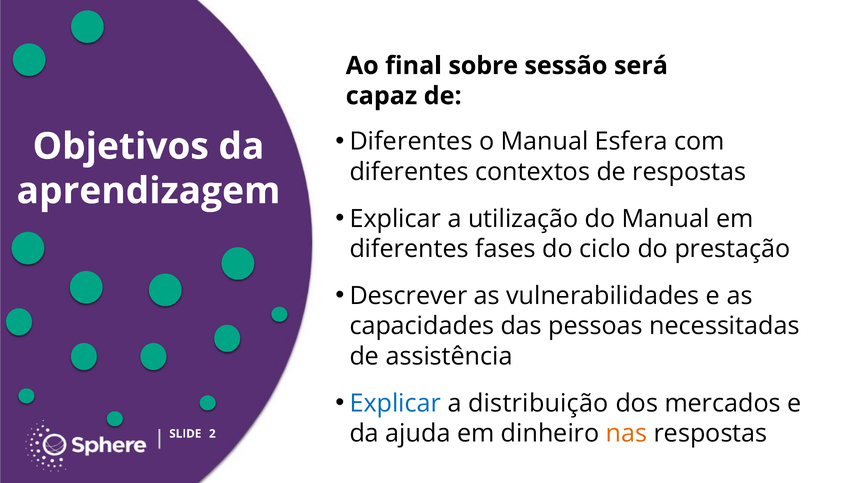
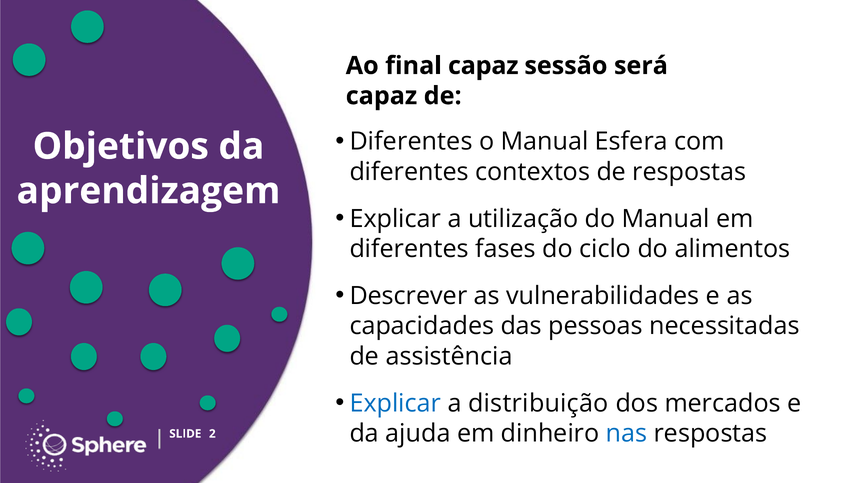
final sobre: sobre -> capaz
prestação: prestação -> alimentos
nas colour: orange -> blue
